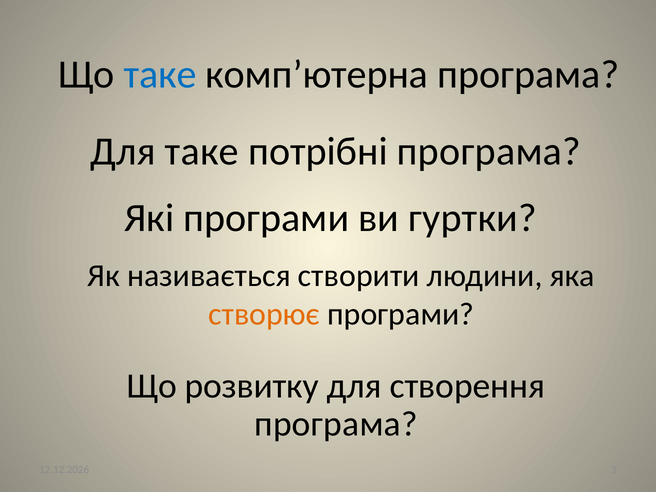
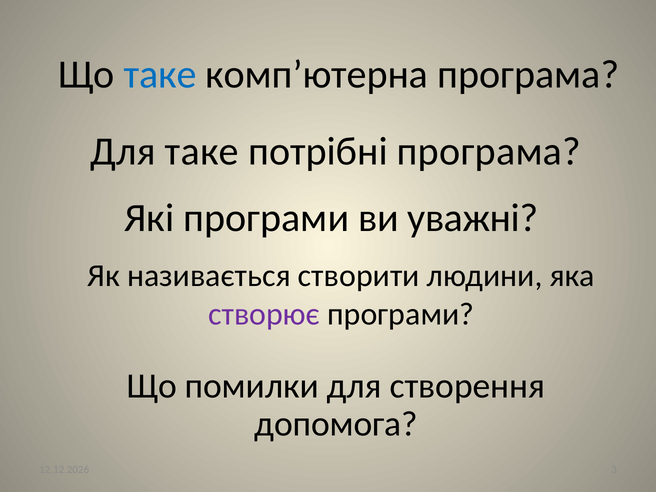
гуртки: гуртки -> уважні
створює colour: orange -> purple
розвитку: розвитку -> помилки
програма at (336, 424): програма -> допомога
